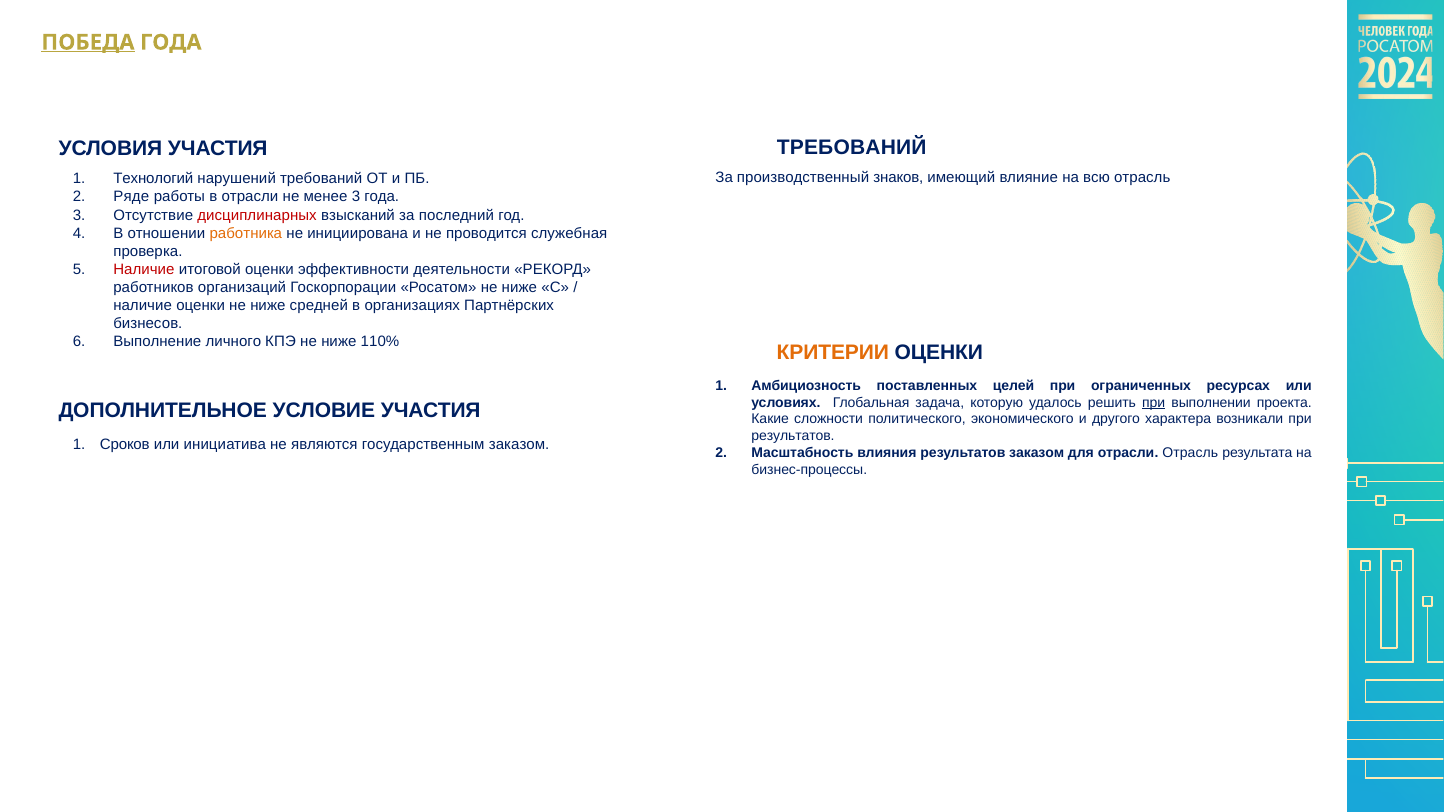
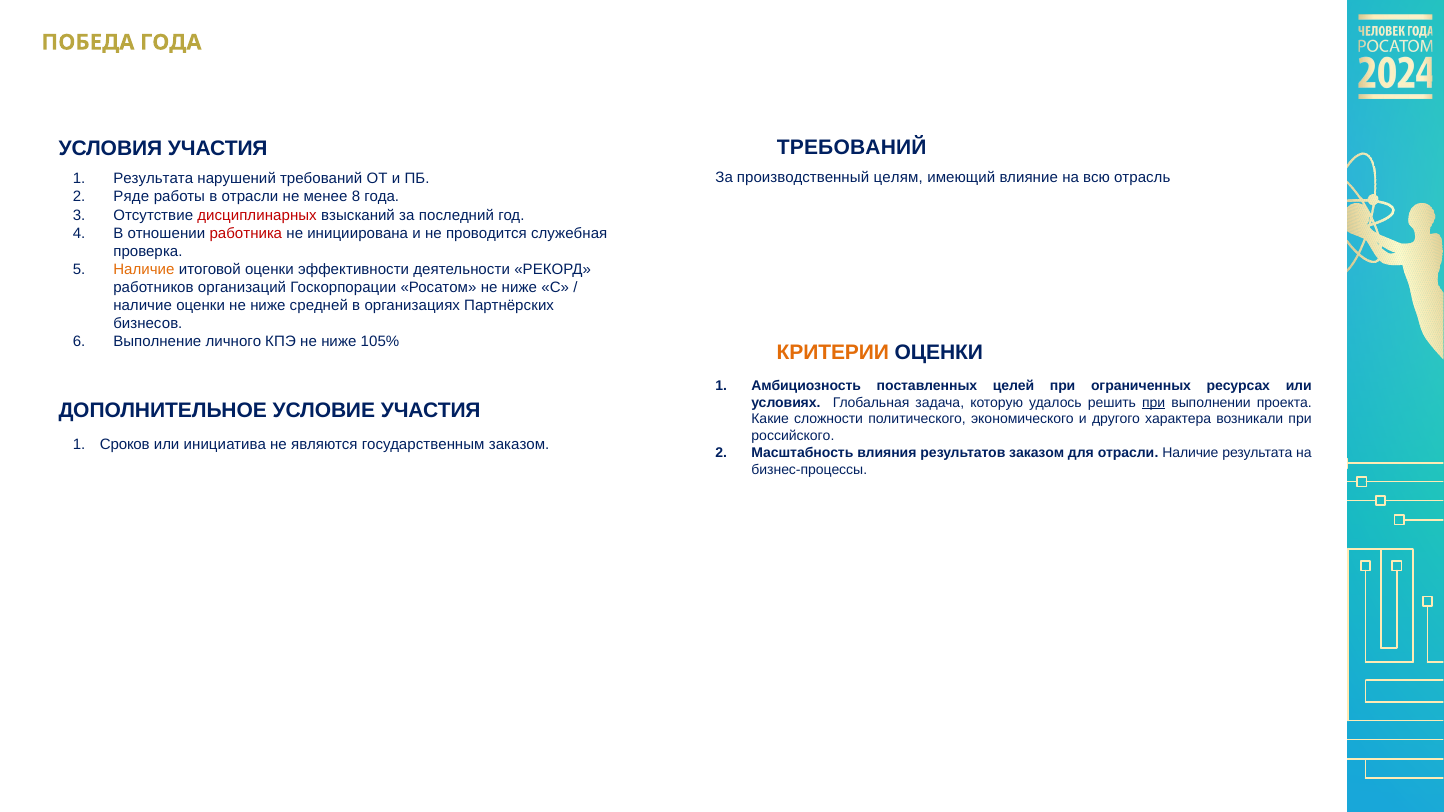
ПОБЕДА underline: present -> none
знаков: знаков -> целям
1 Технологий: Технологий -> Результата
менее 3: 3 -> 8
работника colour: orange -> red
Наличие at (144, 269) colour: red -> orange
110%: 110% -> 105%
результатов at (793, 436): результатов -> российского
отрасли Отрасль: Отрасль -> Наличие
